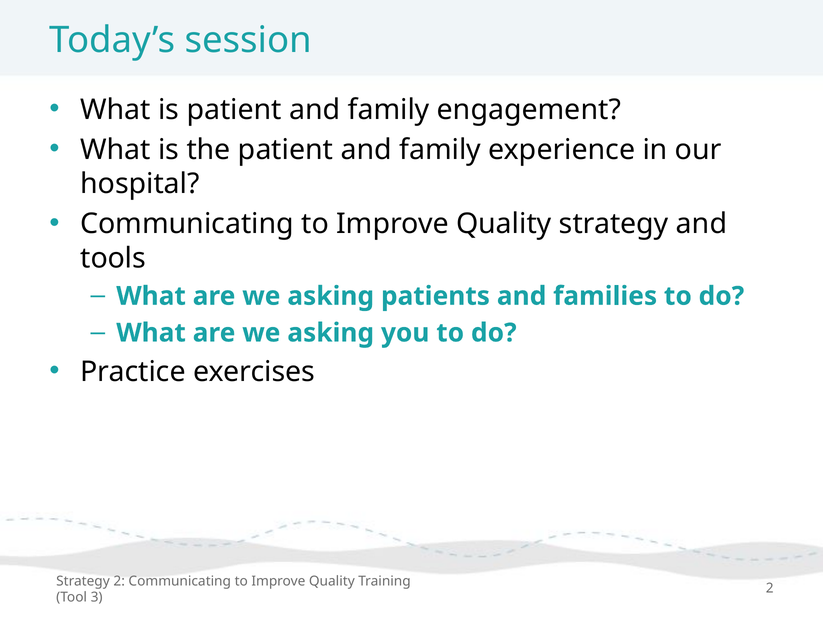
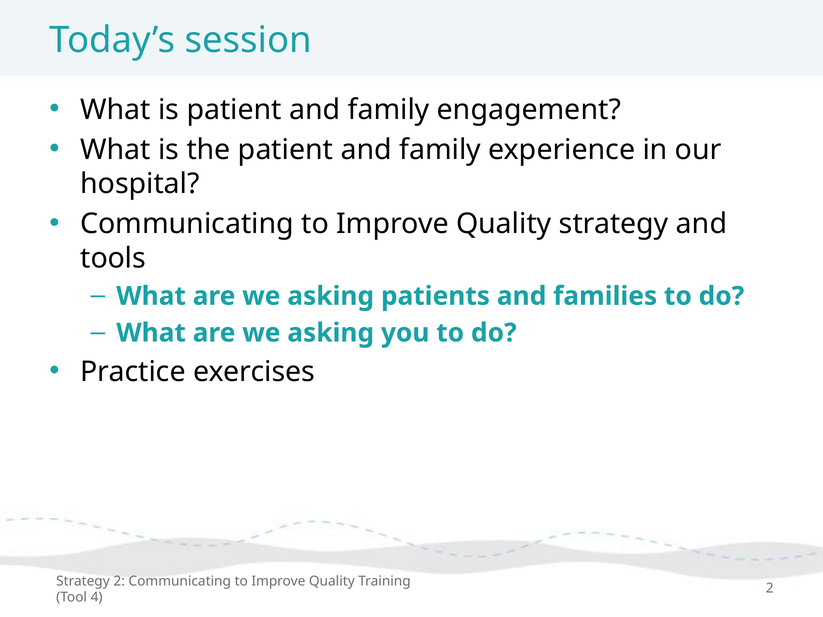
3: 3 -> 4
